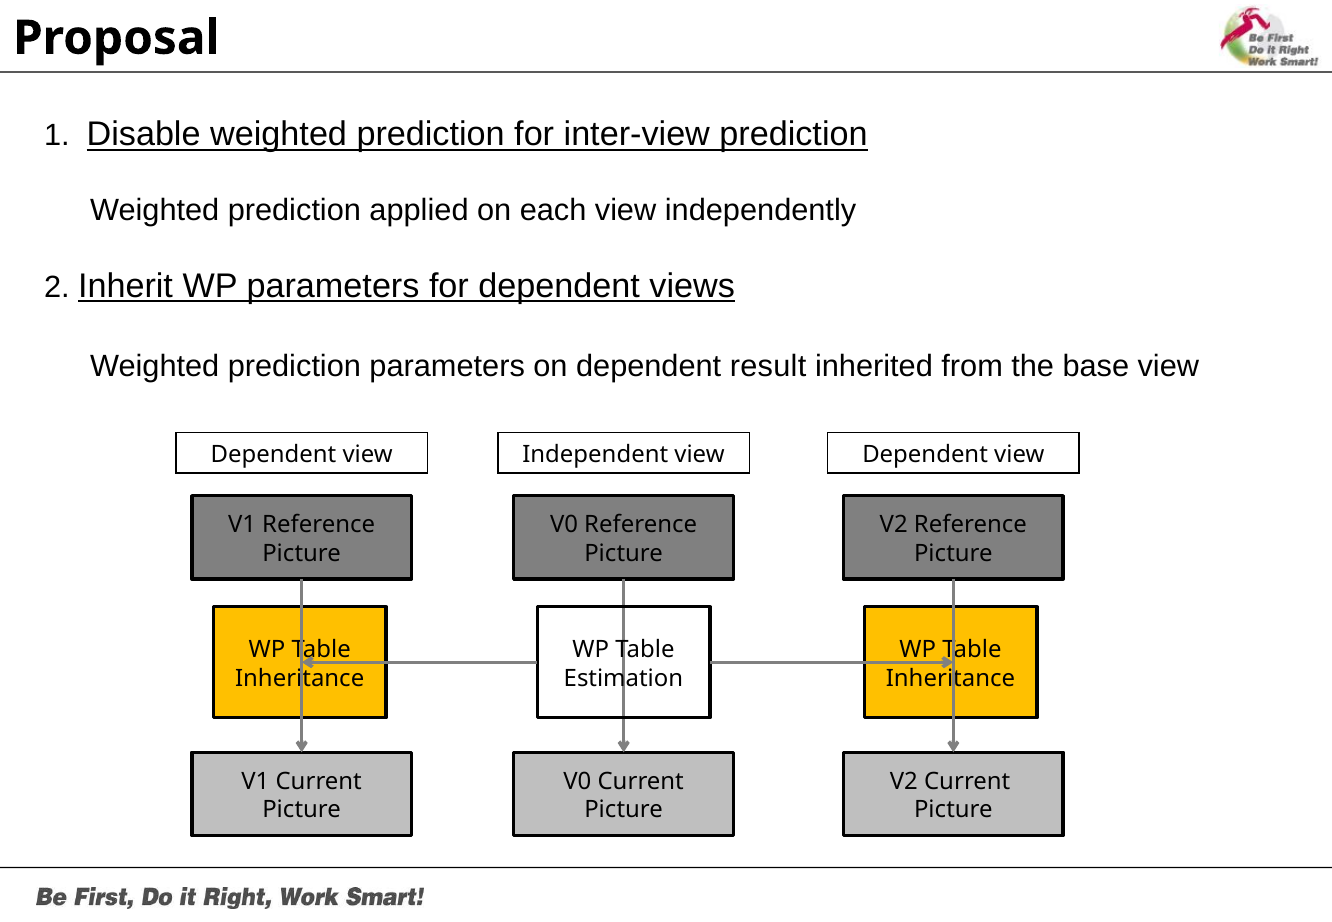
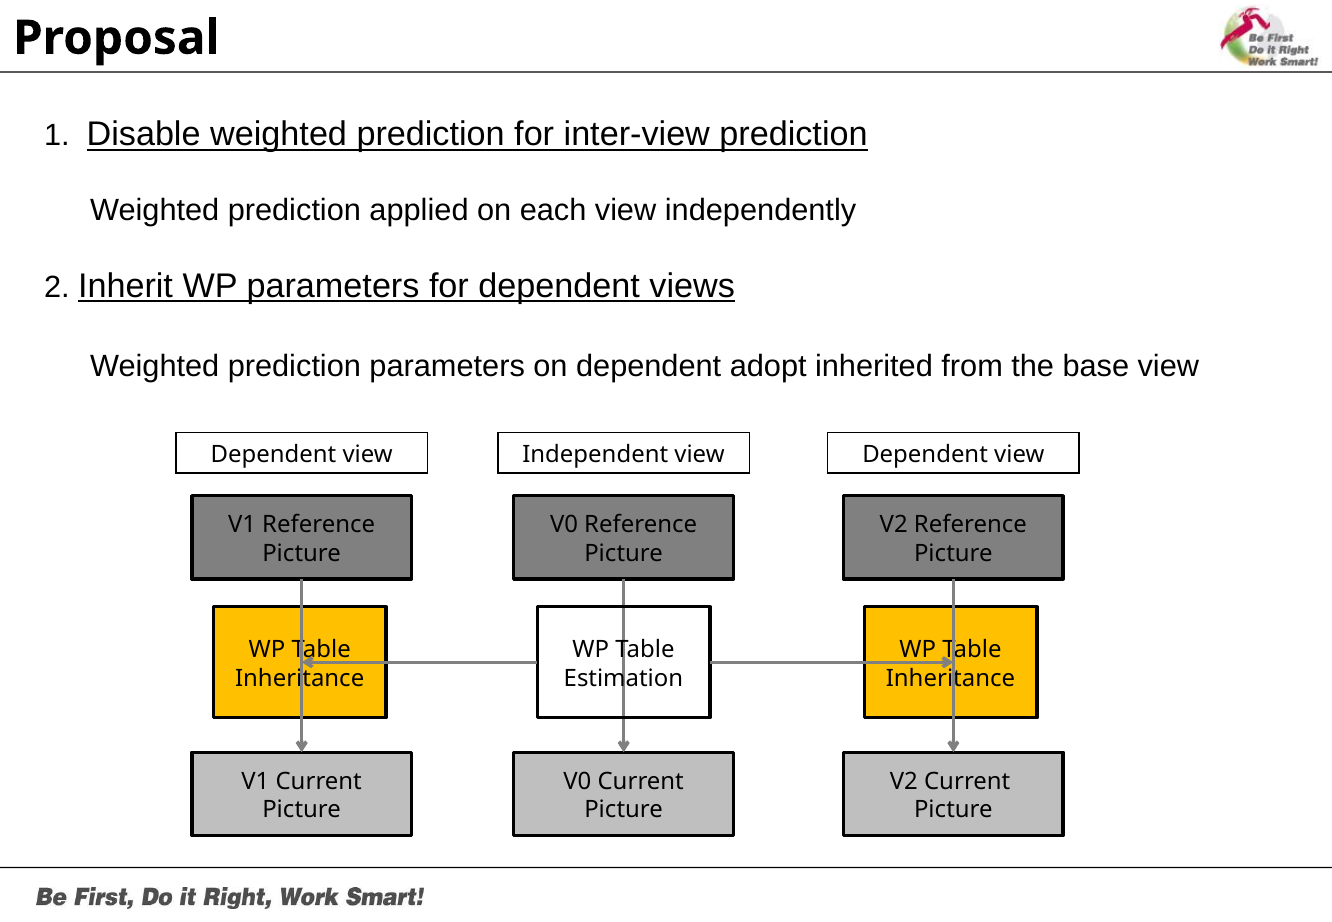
result: result -> adopt
